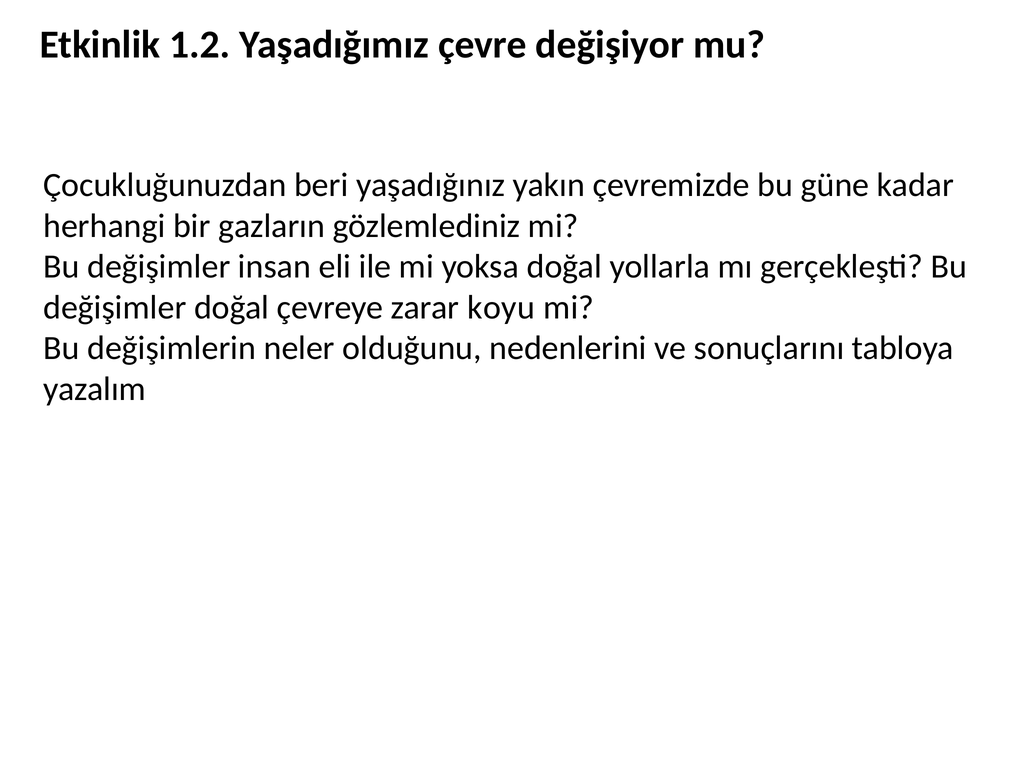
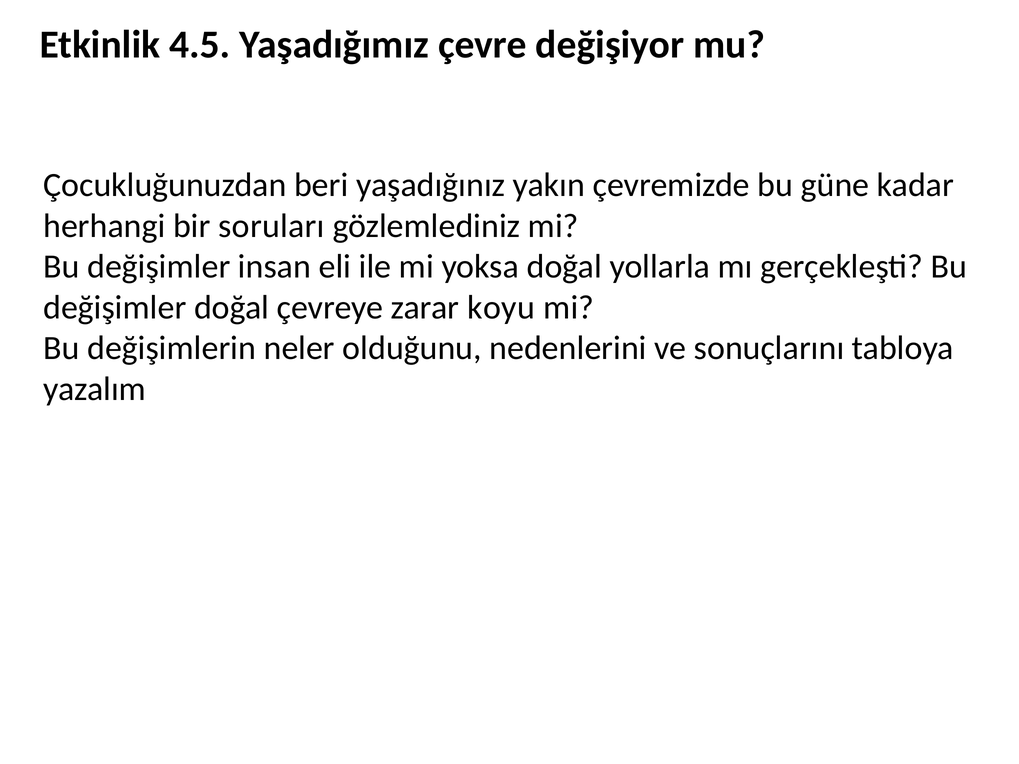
1.2: 1.2 -> 4.5
gazların: gazların -> soruları
